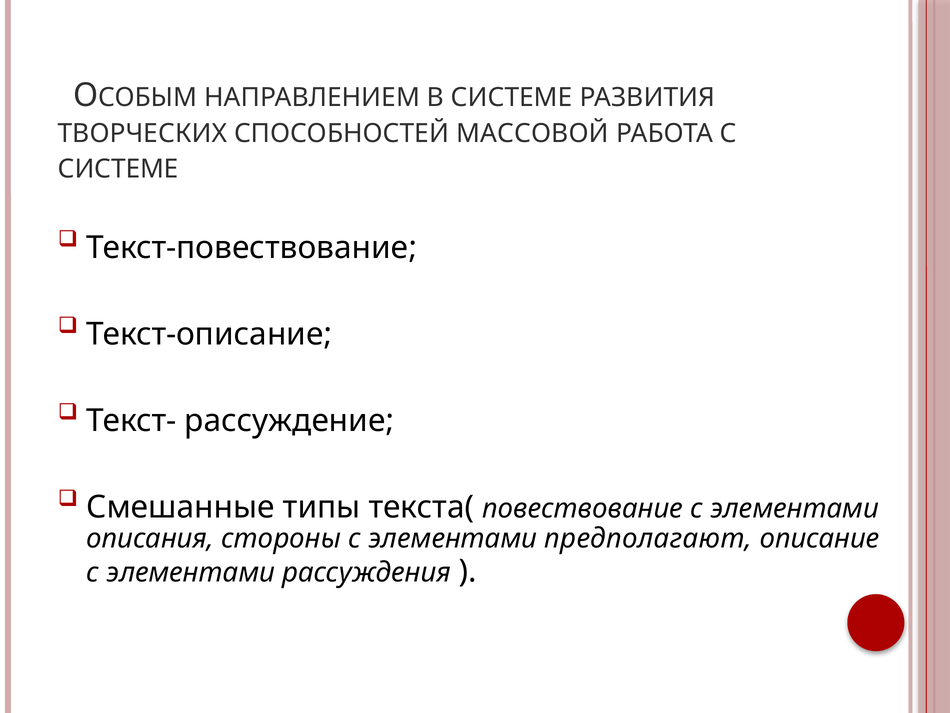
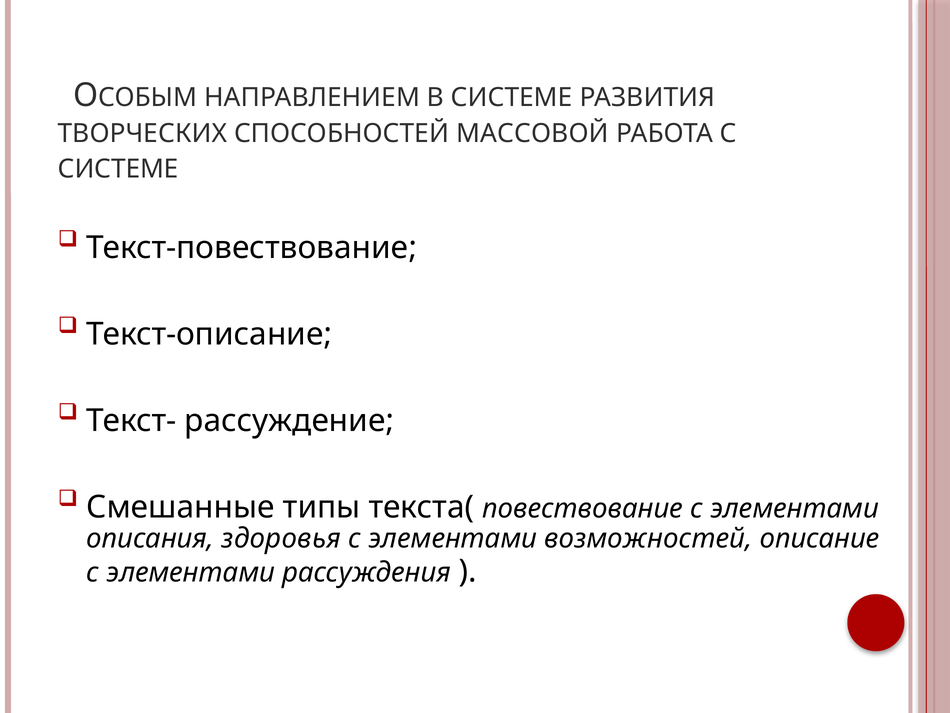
стороны: стороны -> здоровья
предполагают: предполагают -> возможностей
